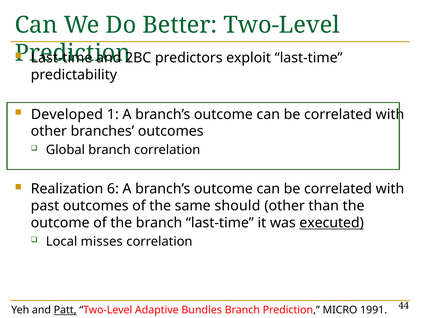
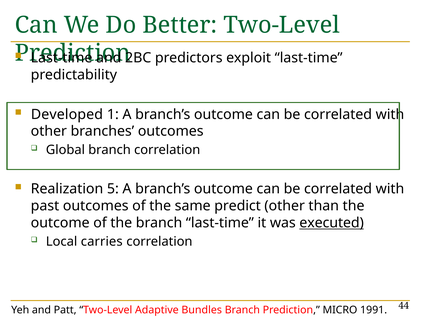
6: 6 -> 5
should: should -> predict
misses: misses -> carries
Patt underline: present -> none
